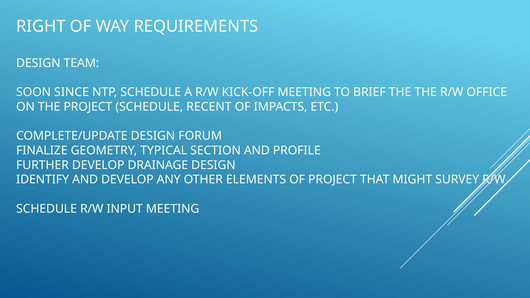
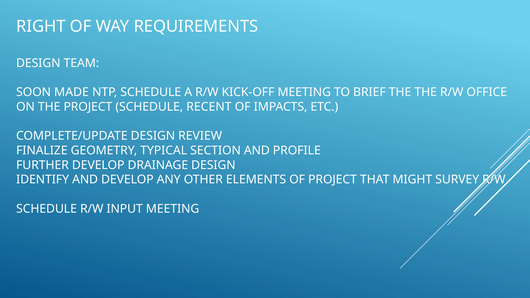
SINCE: SINCE -> MADE
FORUM: FORUM -> REVIEW
